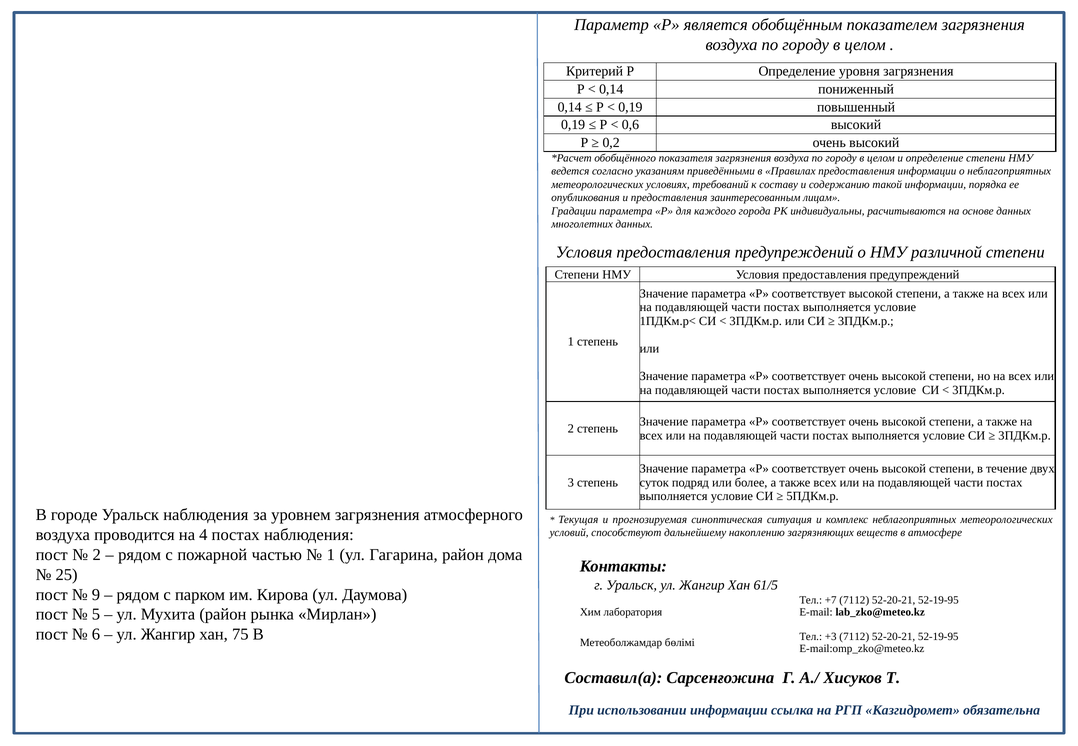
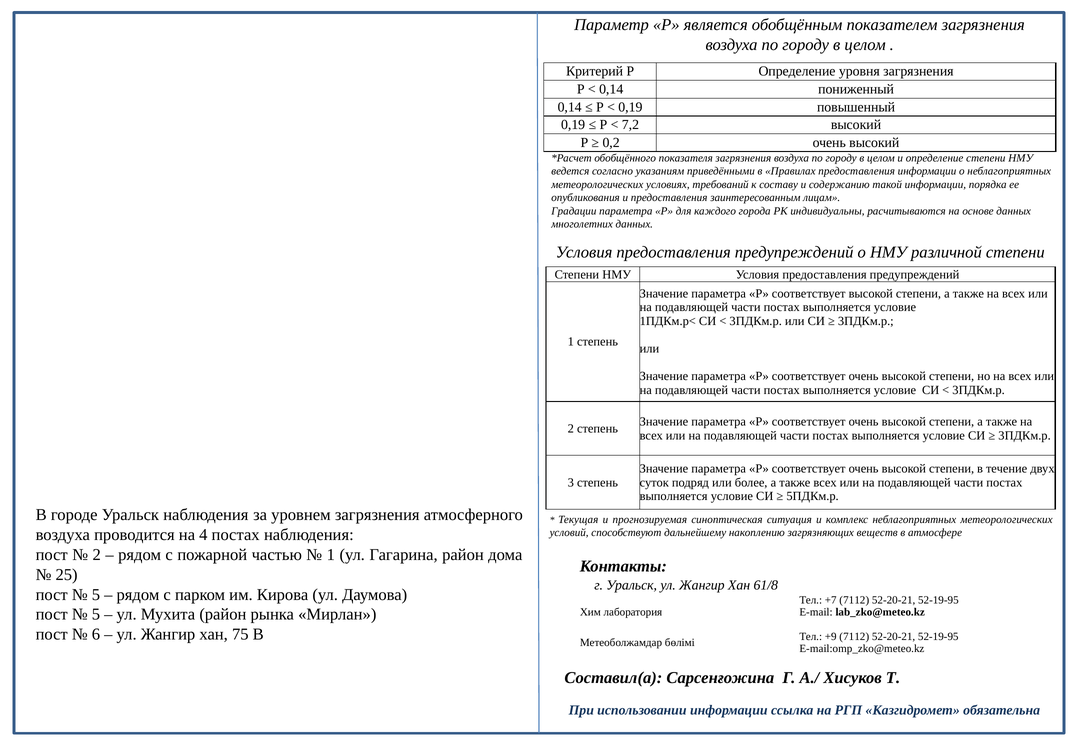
0,6: 0,6 -> 7,2
61/5: 61/5 -> 61/8
9 at (96, 595): 9 -> 5
+3: +3 -> +9
